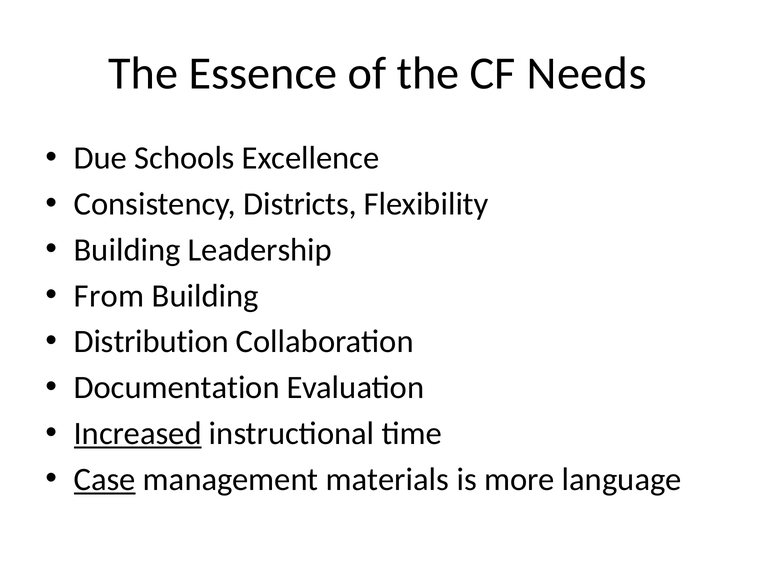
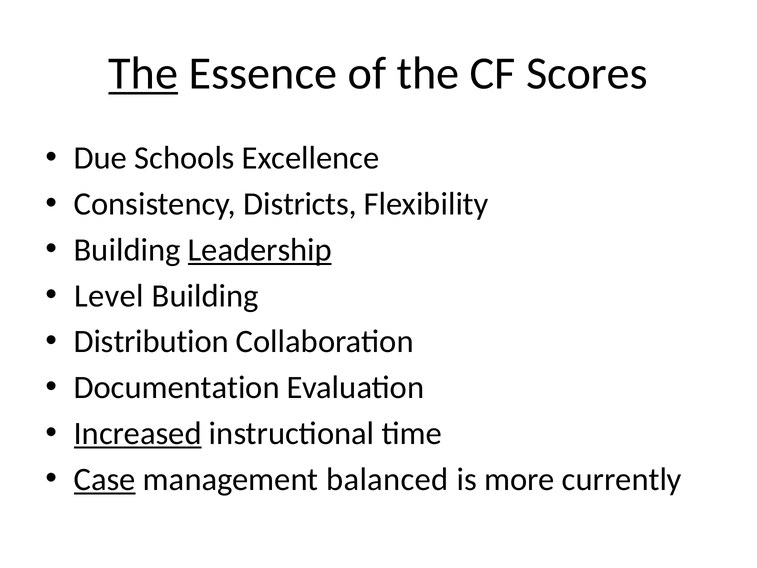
The at (143, 73) underline: none -> present
Needs: Needs -> Scores
Leadership underline: none -> present
From: From -> Level
materials: materials -> balanced
language: language -> currently
